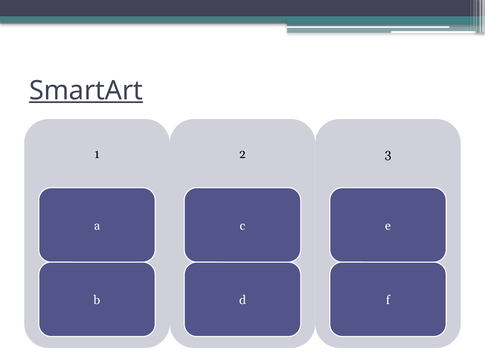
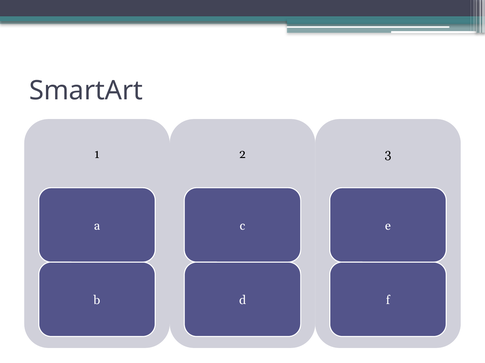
SmartArt underline: present -> none
